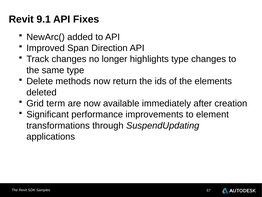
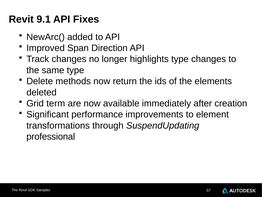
applications: applications -> professional
